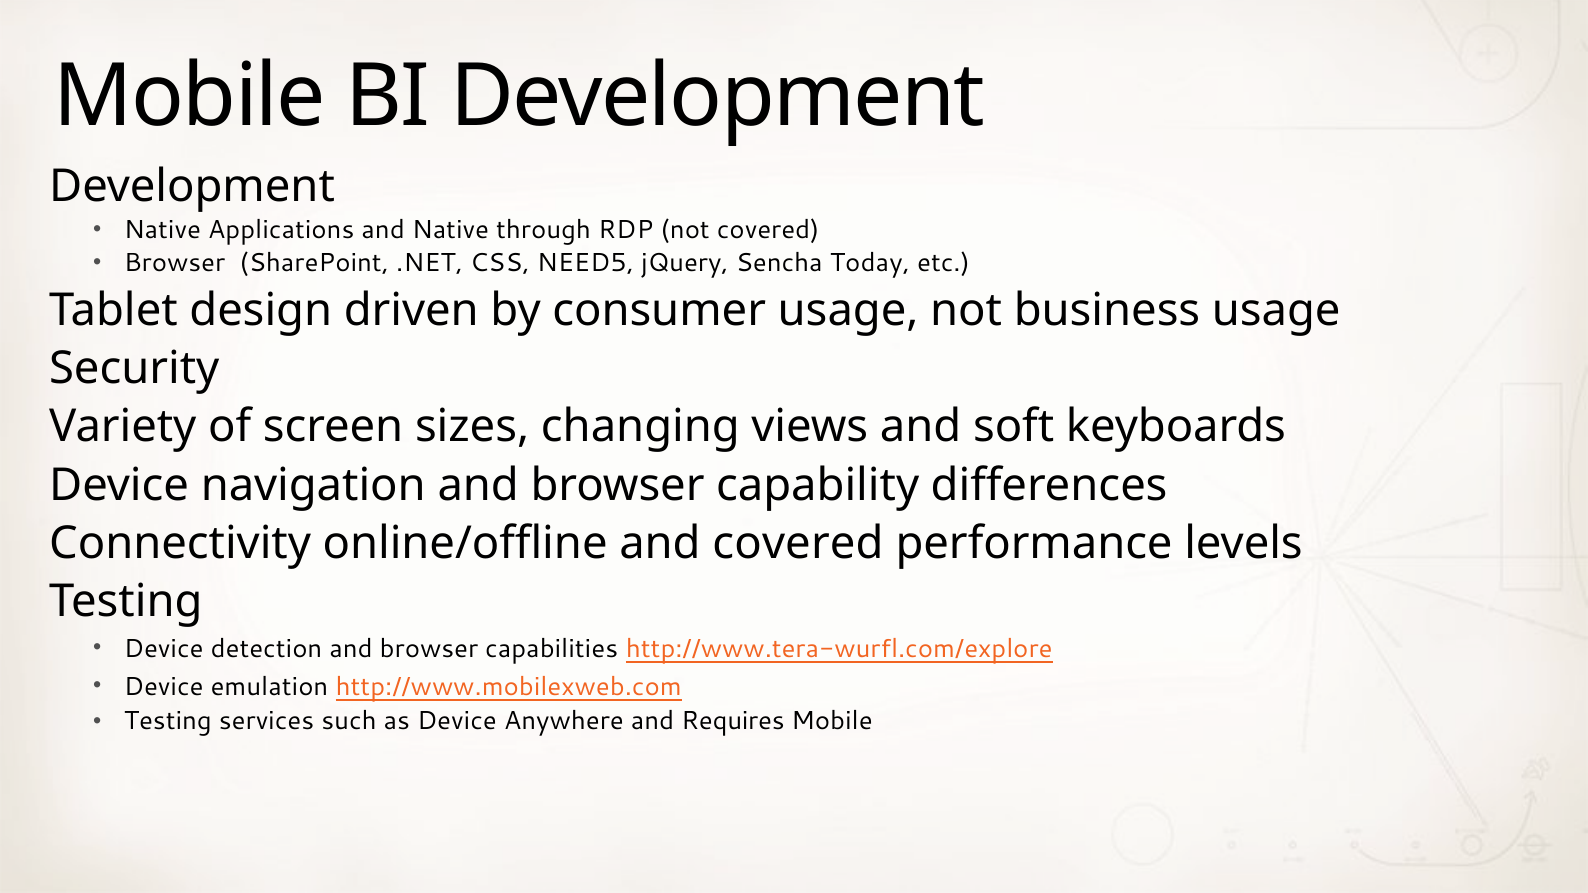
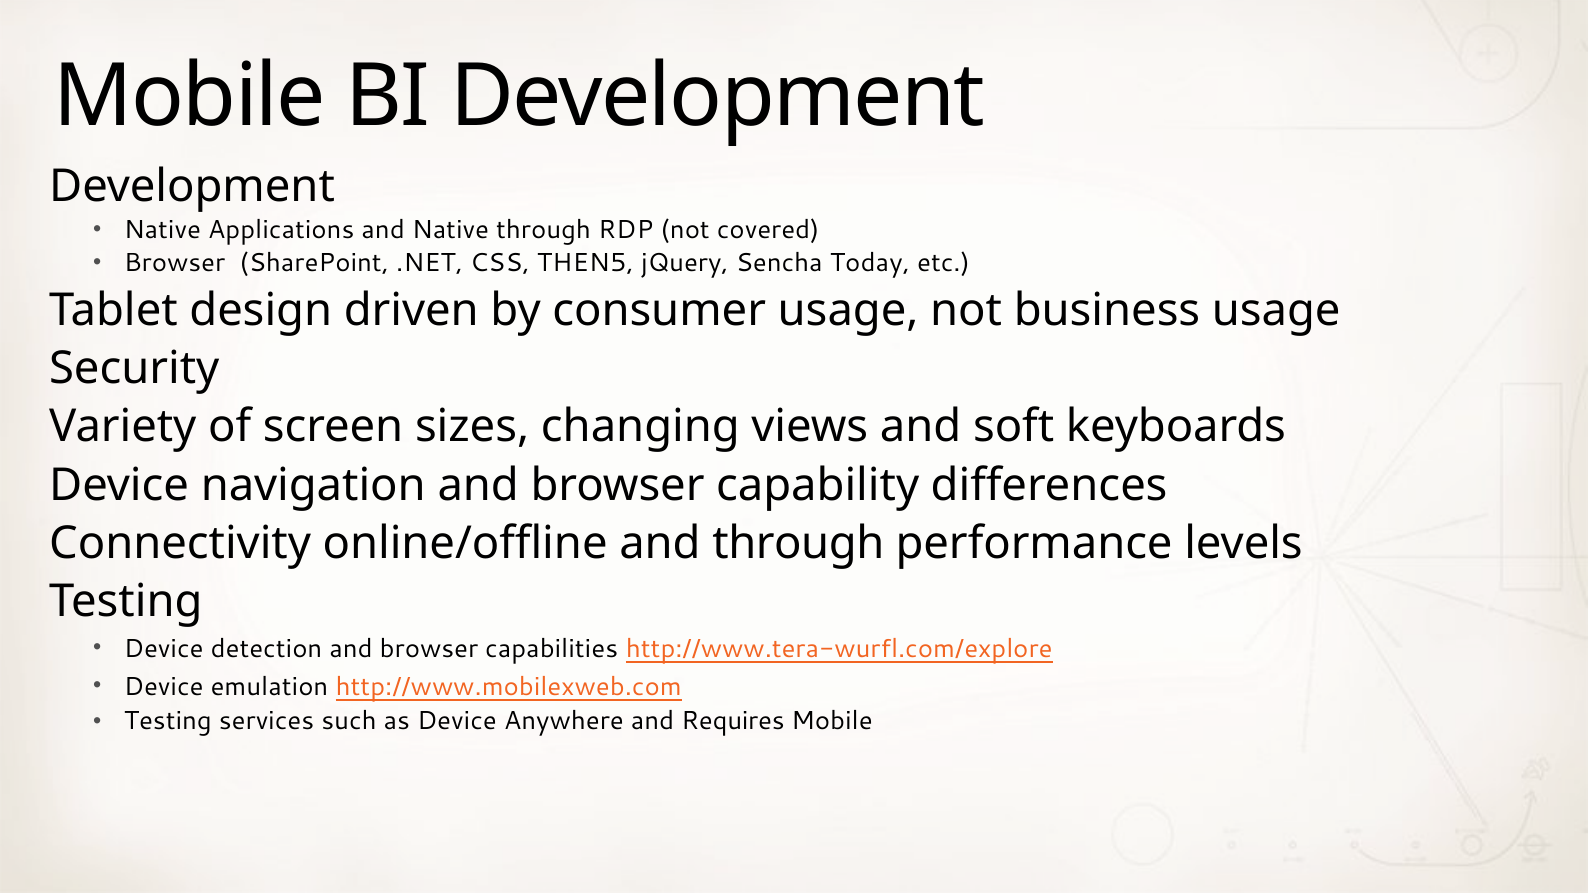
NEED5: NEED5 -> THEN5
and covered: covered -> through
